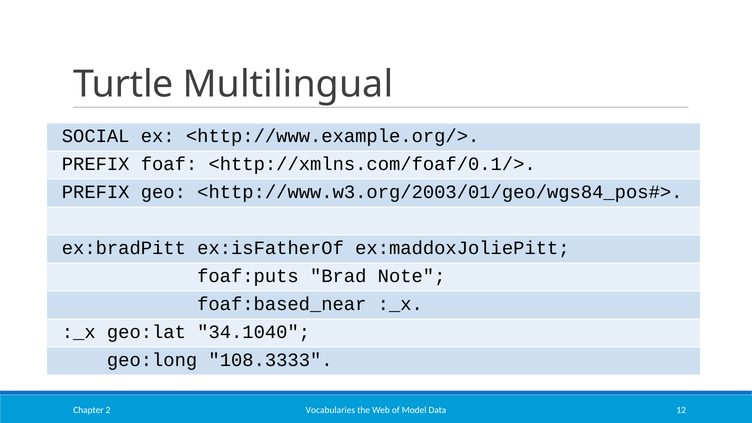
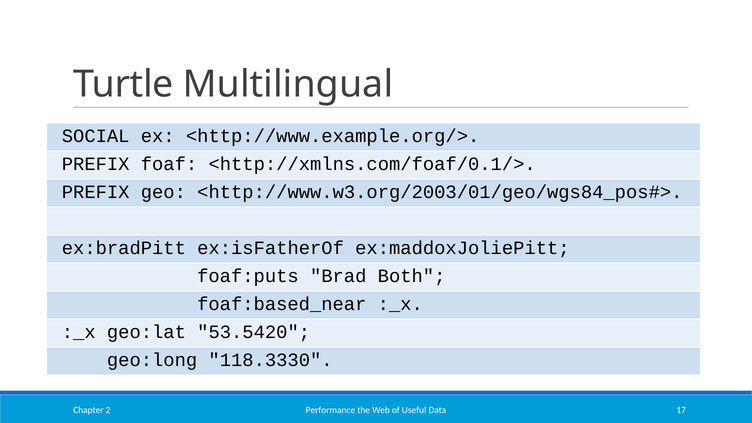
Note: Note -> Both
34.1040: 34.1040 -> 53.5420
108.3333: 108.3333 -> 118.3330
Vocabularies: Vocabularies -> Performance
Model: Model -> Useful
12: 12 -> 17
